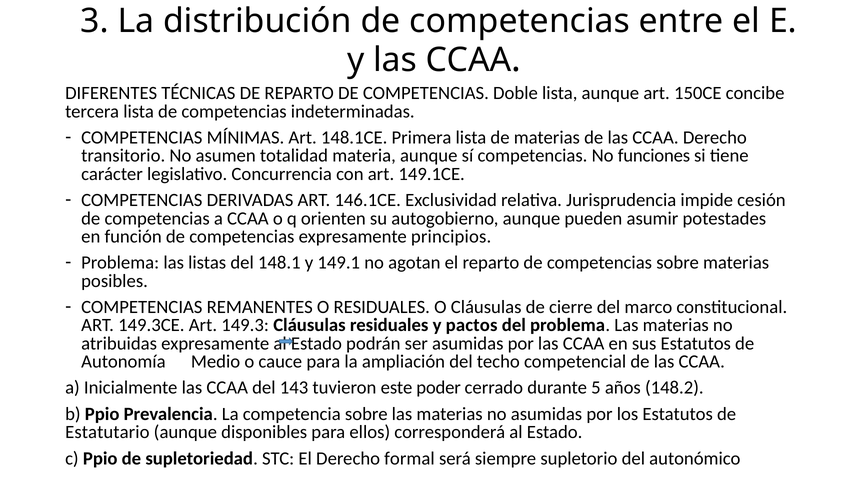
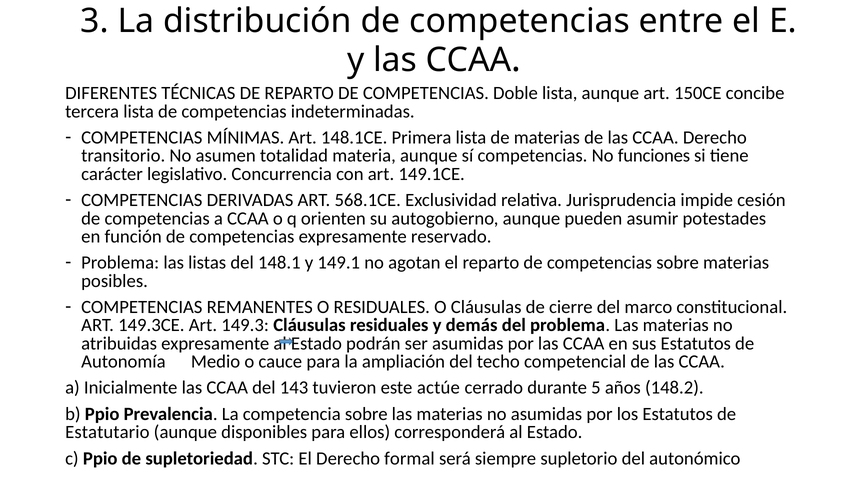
146.1CE: 146.1CE -> 568.1CE
principios: principios -> reservado
pactos: pactos -> demás
poder: poder -> actúe
